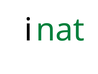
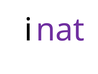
nat colour: green -> purple
